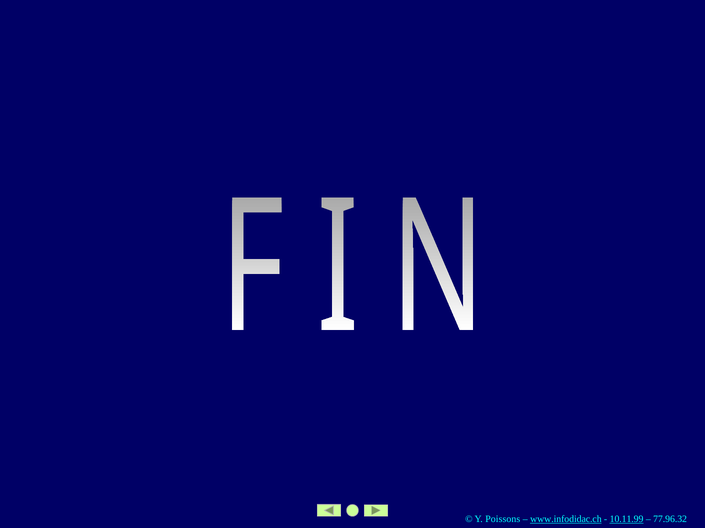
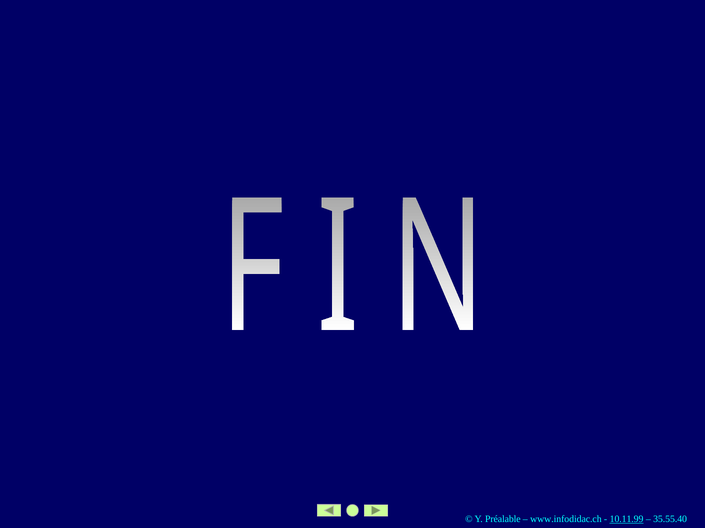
Poissons: Poissons -> Préalable
www.infodidac.ch underline: present -> none
77.96.32: 77.96.32 -> 35.55.40
